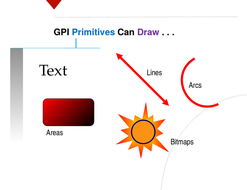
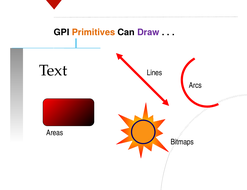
Primitives colour: blue -> orange
